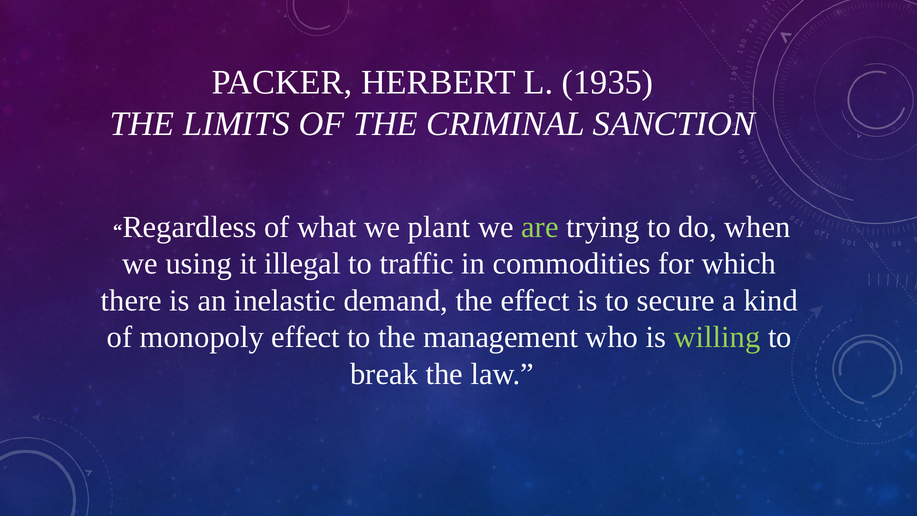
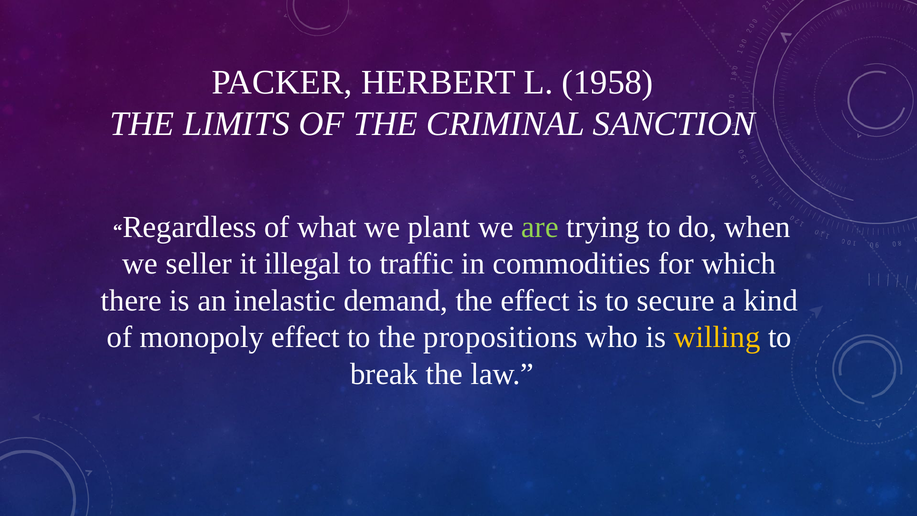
1935: 1935 -> 1958
using: using -> seller
management: management -> propositions
willing colour: light green -> yellow
